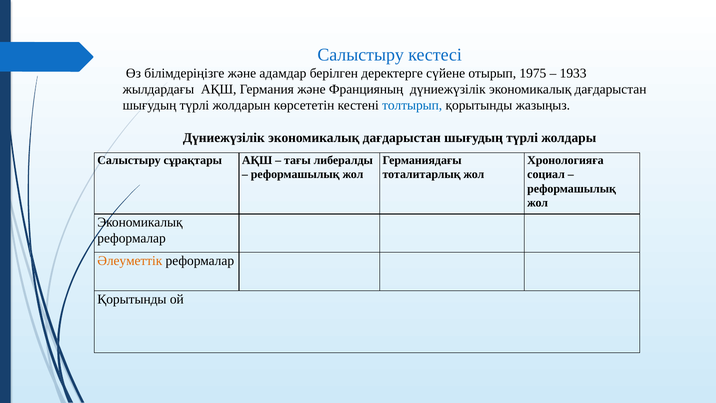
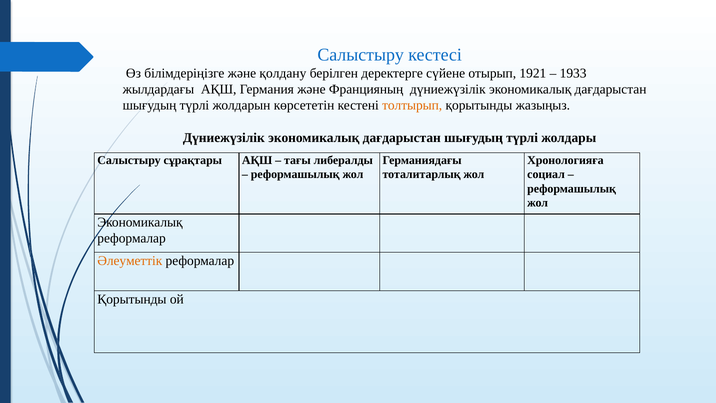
адамдар: адамдар -> қолдану
1975: 1975 -> 1921
толтырып colour: blue -> orange
